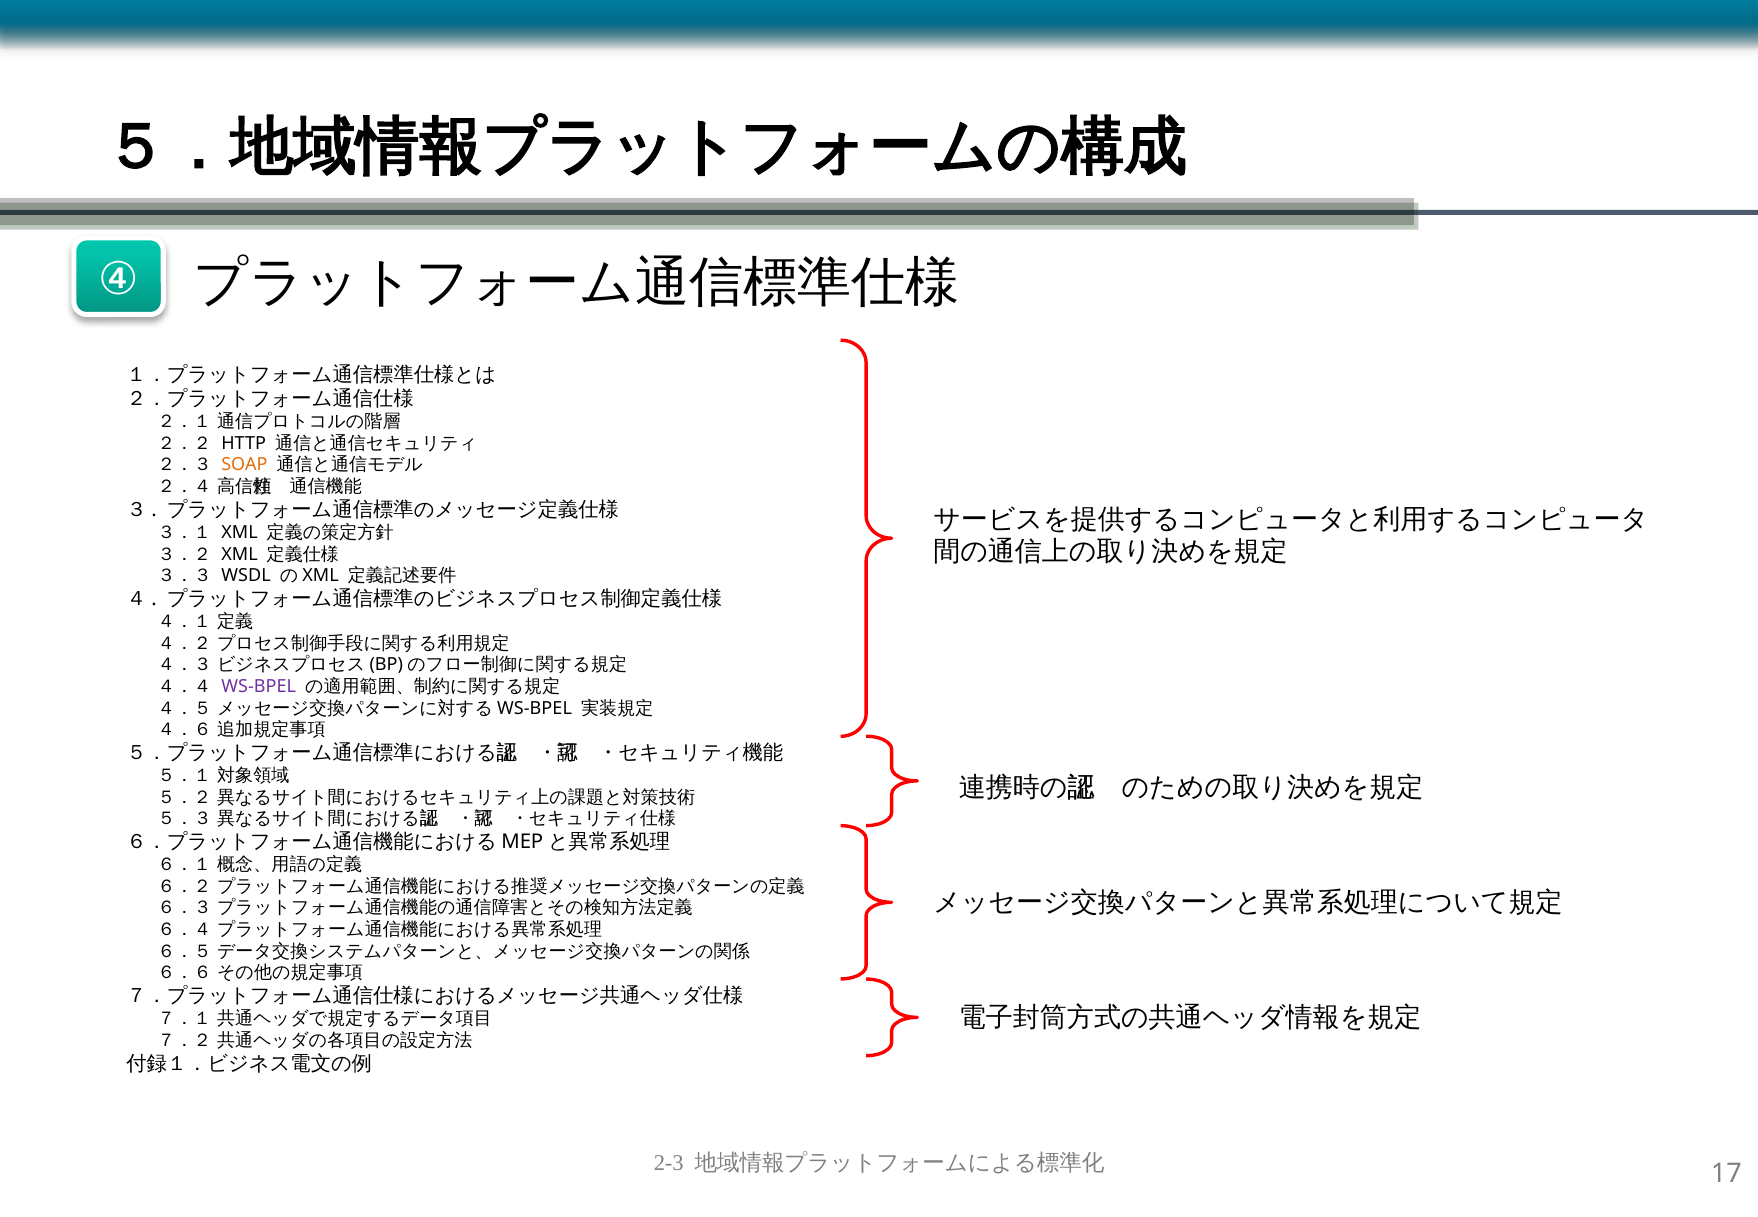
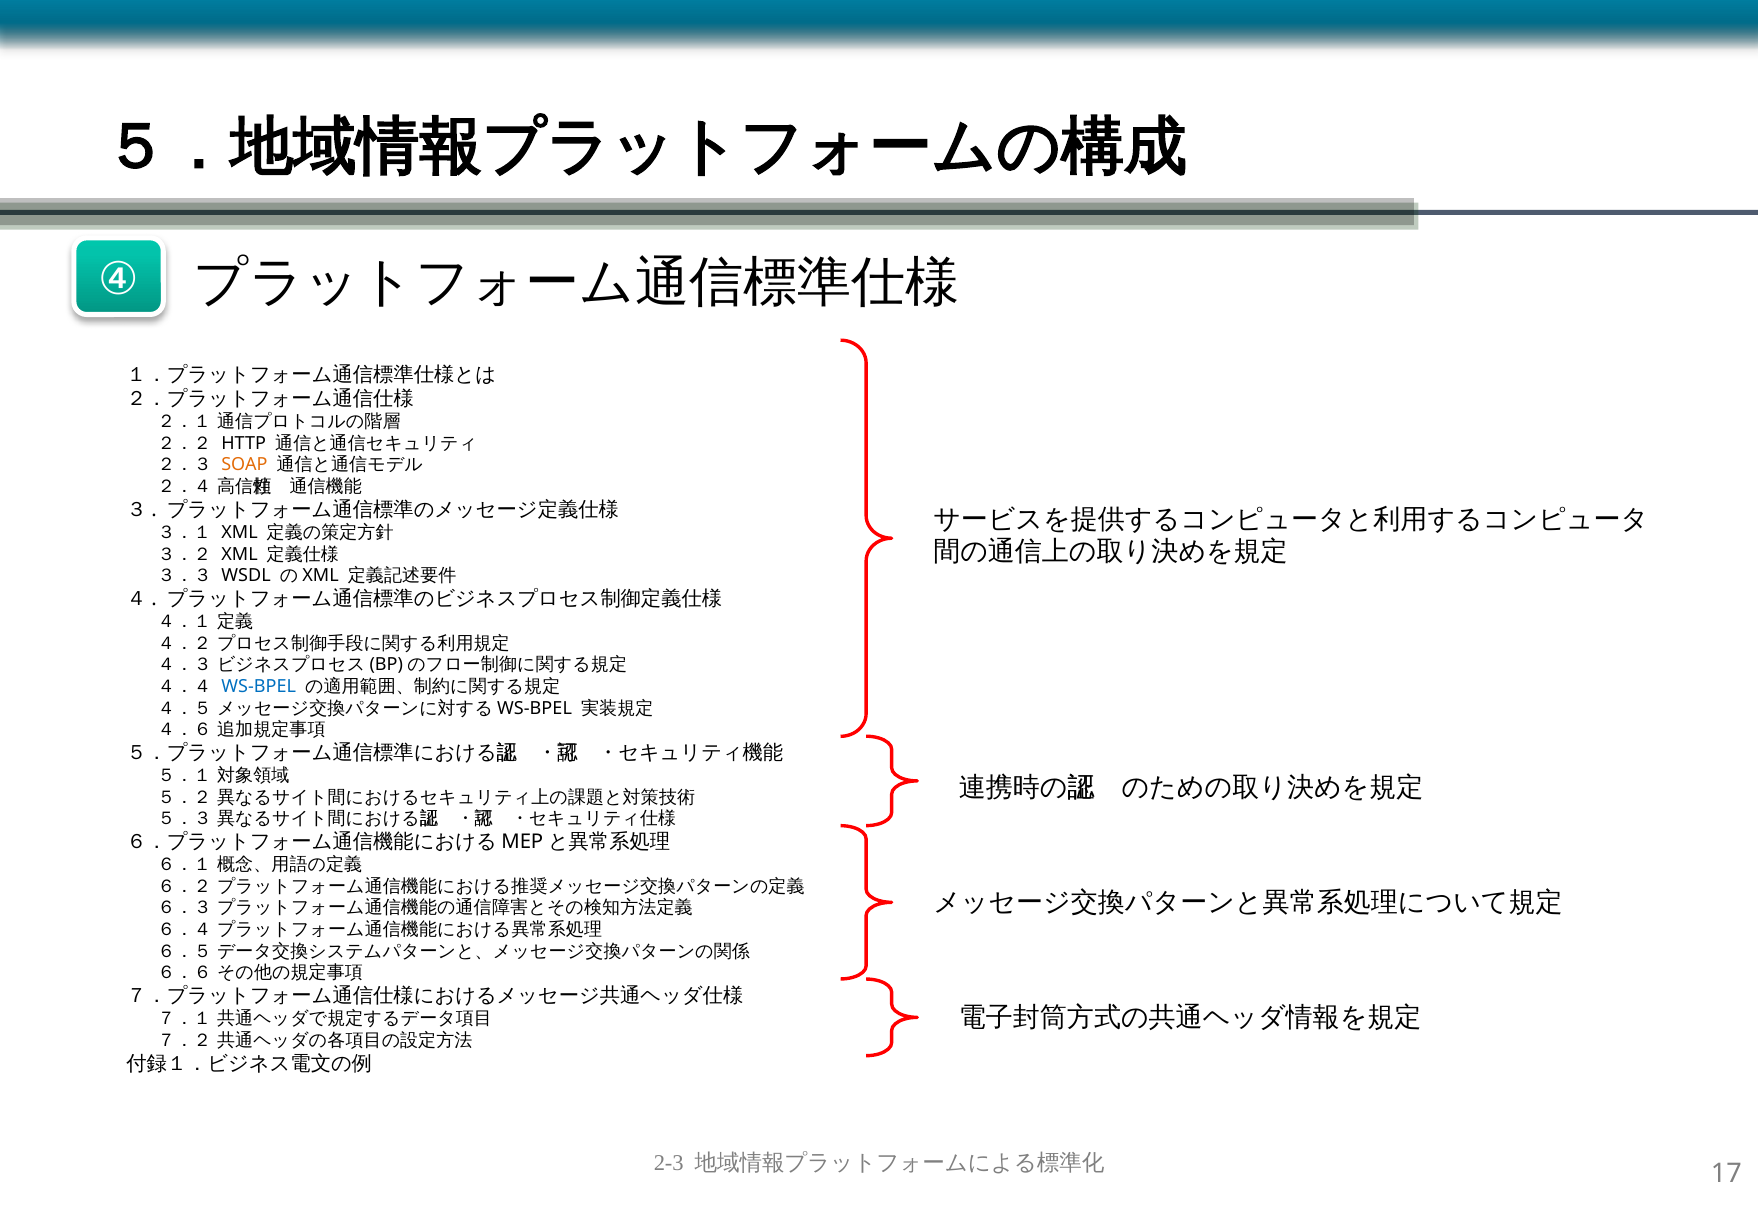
WS-BPEL colour: purple -> blue
